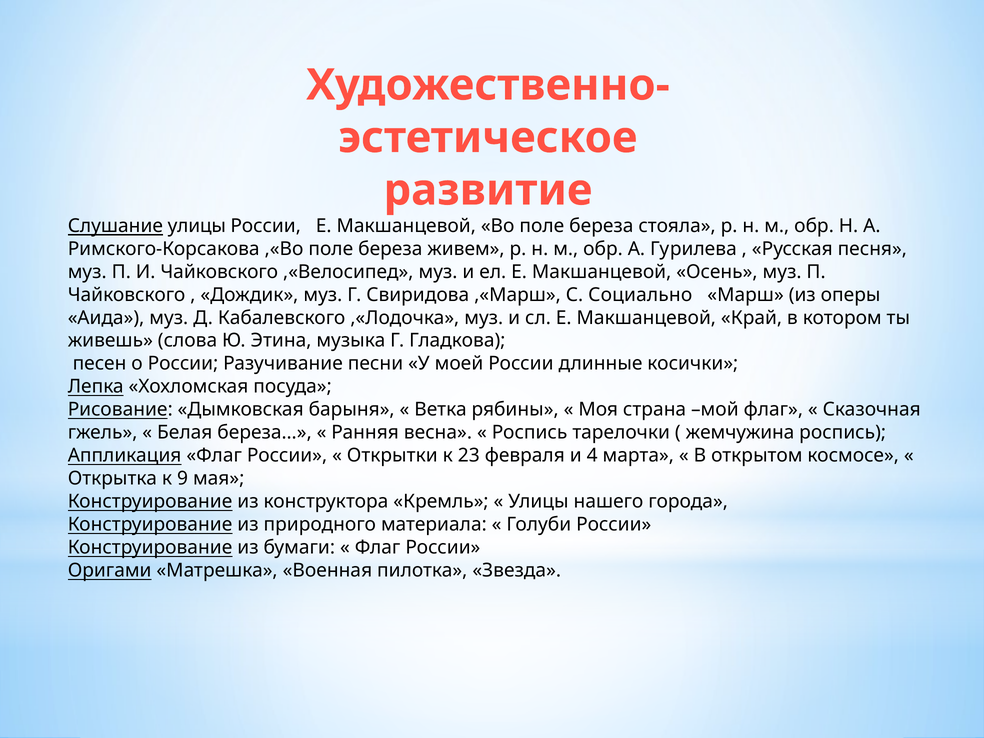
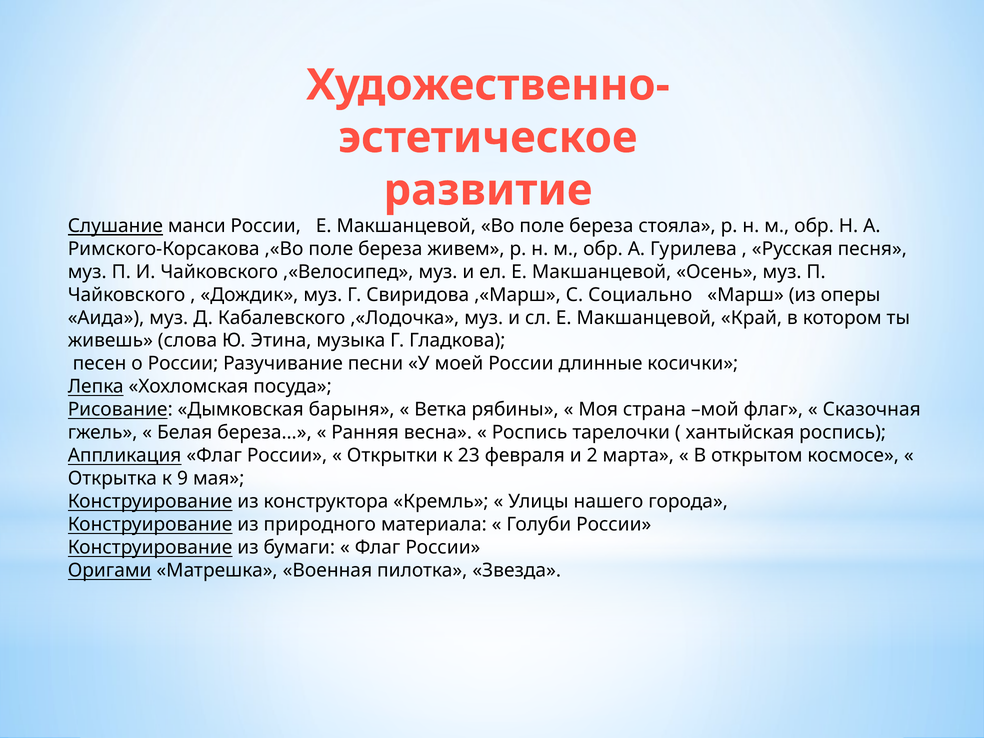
Слушание улицы: улицы -> манси
жемчужина: жемчужина -> хантыйская
4: 4 -> 2
